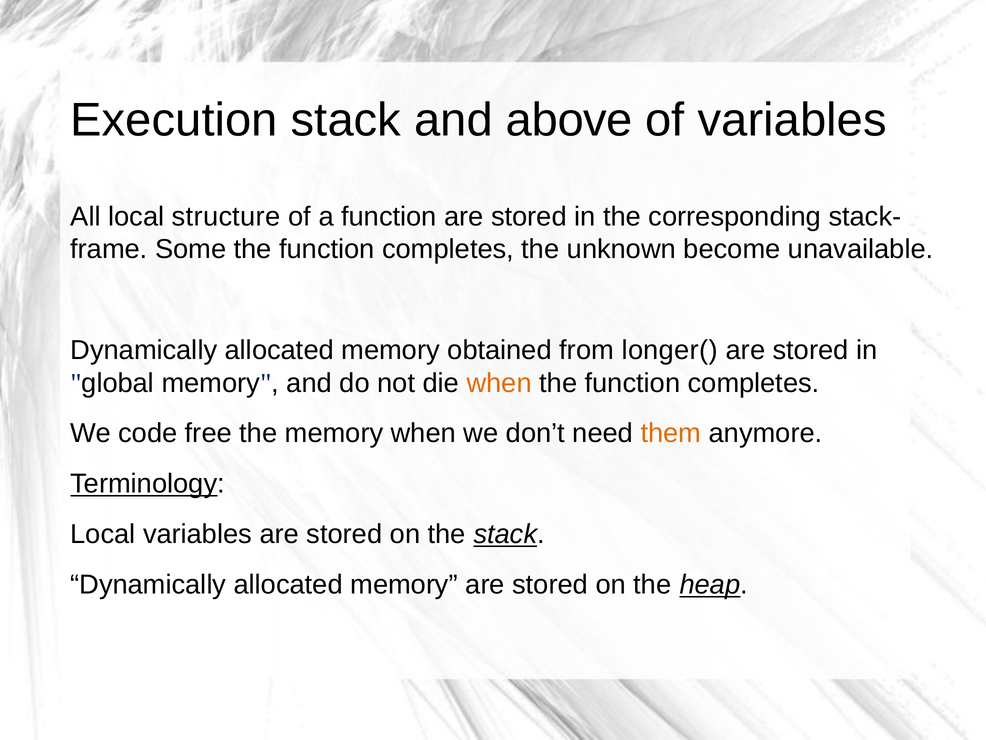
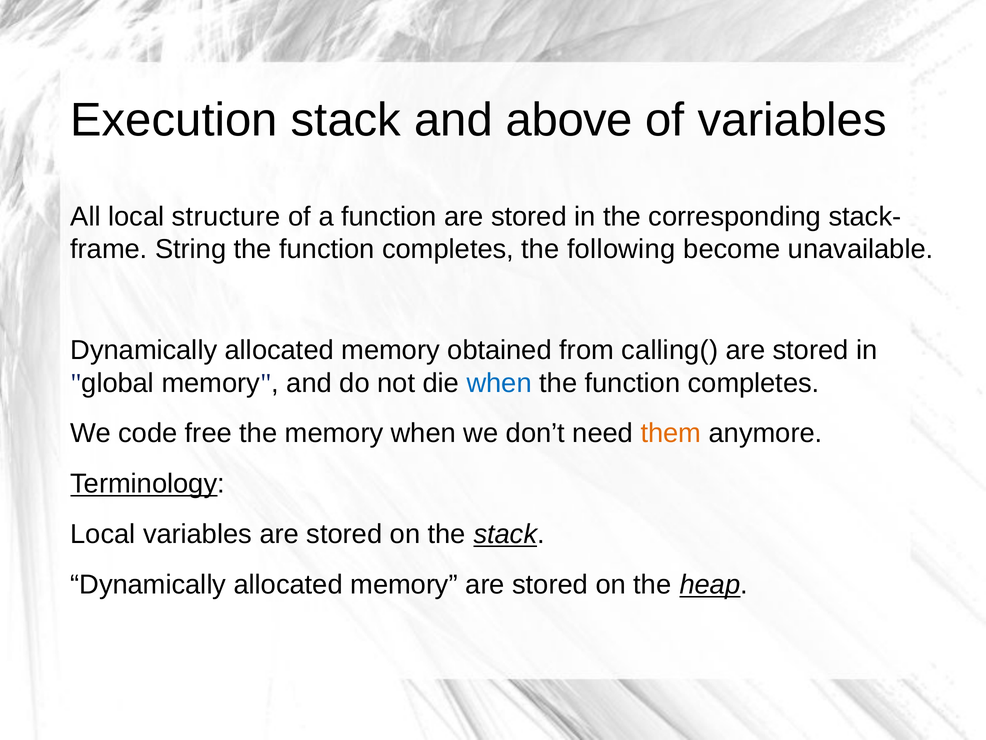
Some: Some -> String
unknown: unknown -> following
longer(: longer( -> calling(
when at (499, 383) colour: orange -> blue
